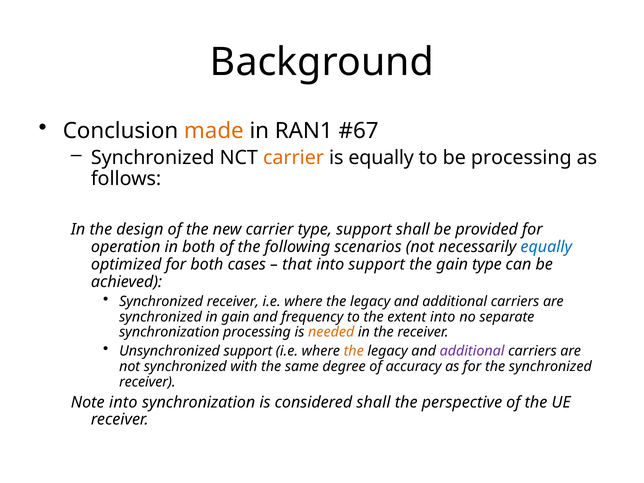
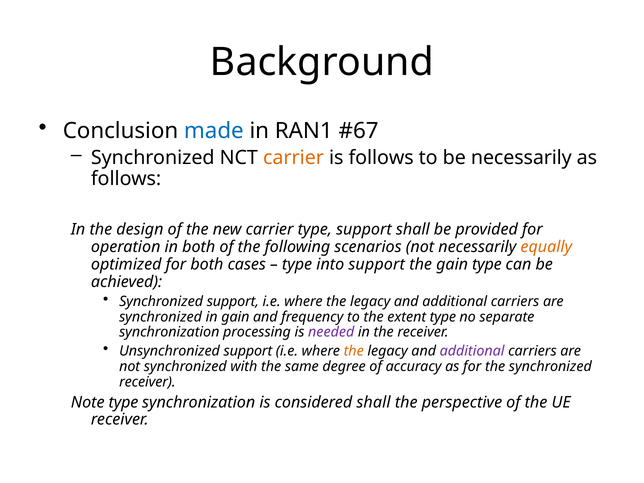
made colour: orange -> blue
is equally: equally -> follows
be processing: processing -> necessarily
equally at (546, 247) colour: blue -> orange
that at (297, 264): that -> type
receiver at (233, 301): receiver -> support
extent into: into -> type
needed colour: orange -> purple
Note into: into -> type
